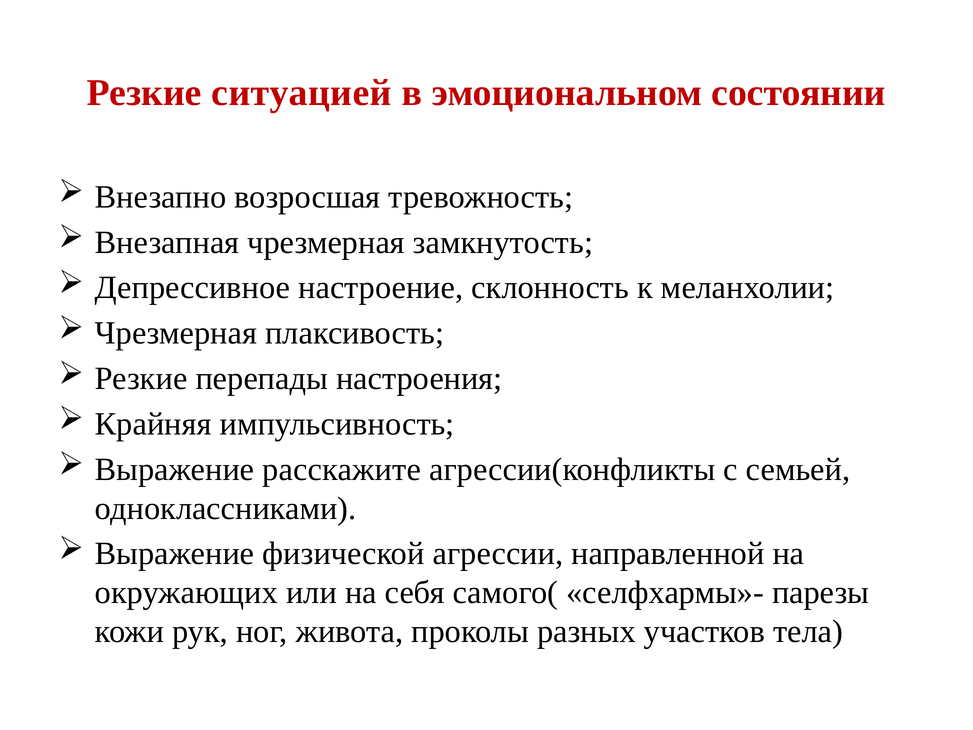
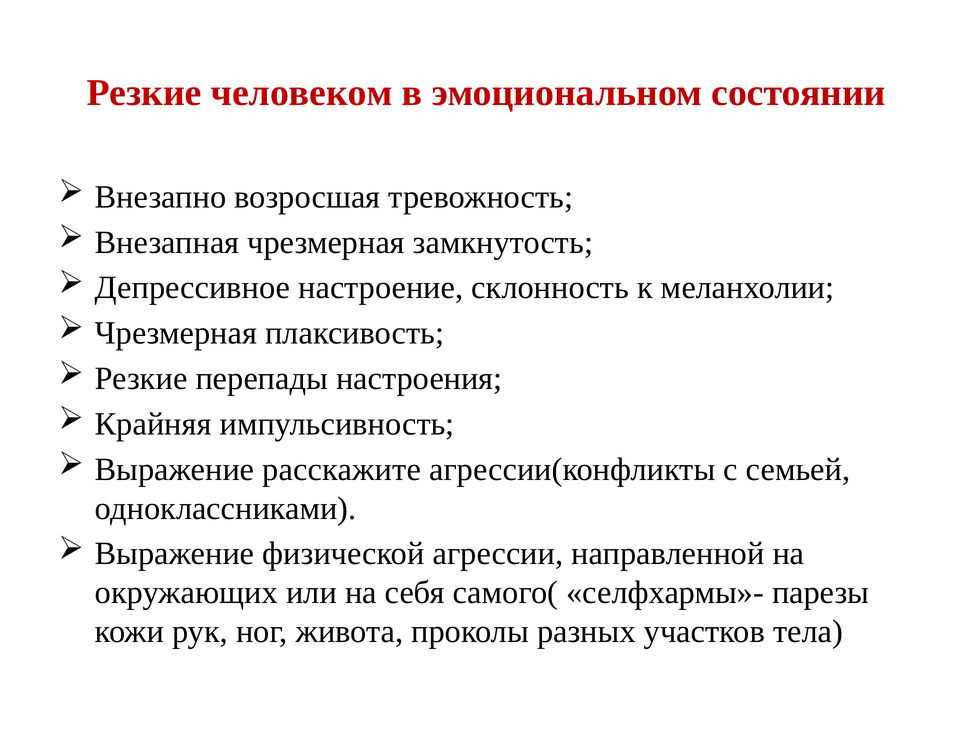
ситуацией: ситуацией -> человеком
